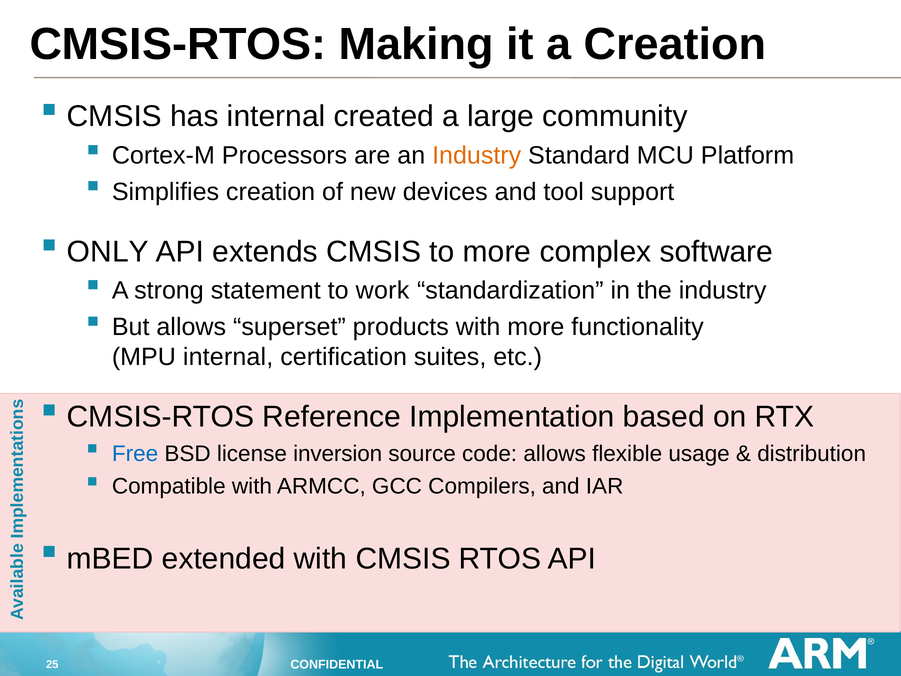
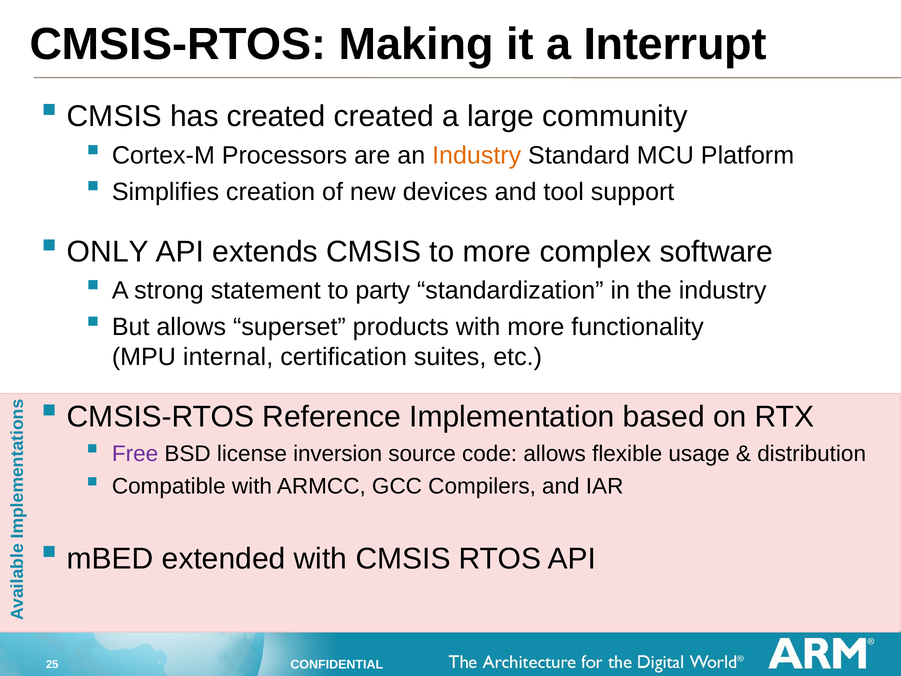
a Creation: Creation -> Interrupt
has internal: internal -> created
work: work -> party
Free colour: blue -> purple
